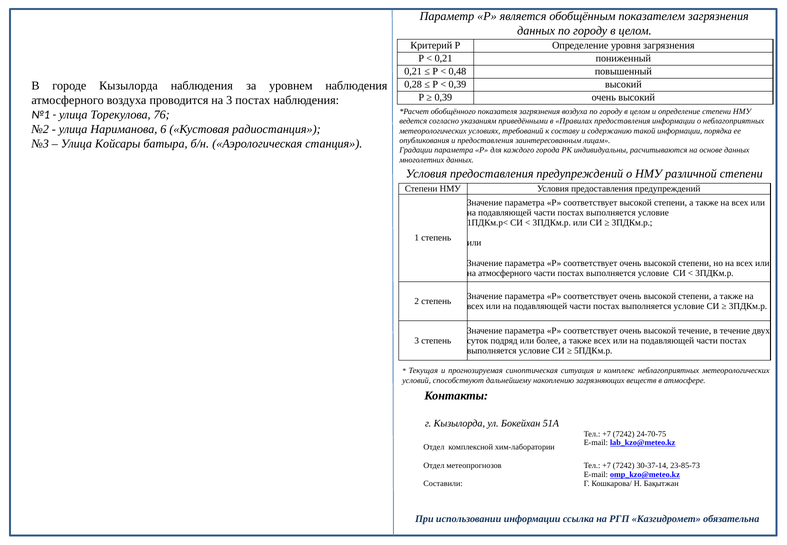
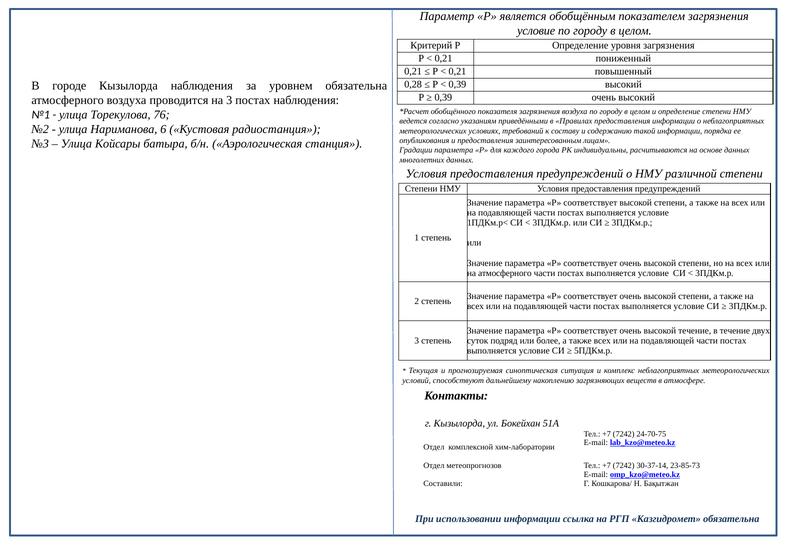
данных at (536, 31): данных -> условие
0,48 at (457, 71): 0,48 -> 0,21
уровнем наблюдения: наблюдения -> обязательна
